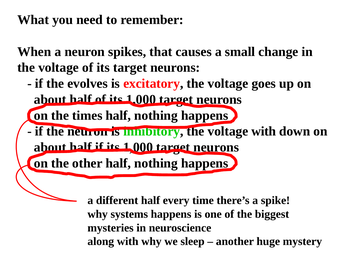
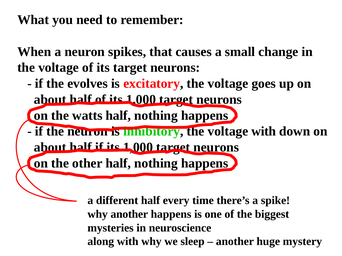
times: times -> watts
why systems: systems -> another
